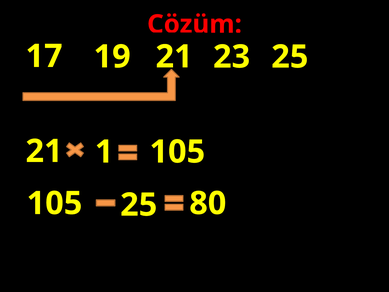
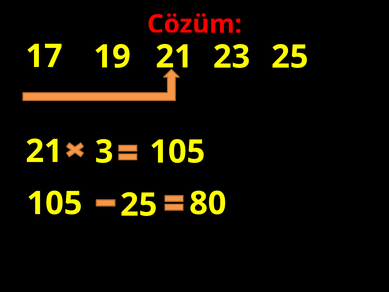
1: 1 -> 3
